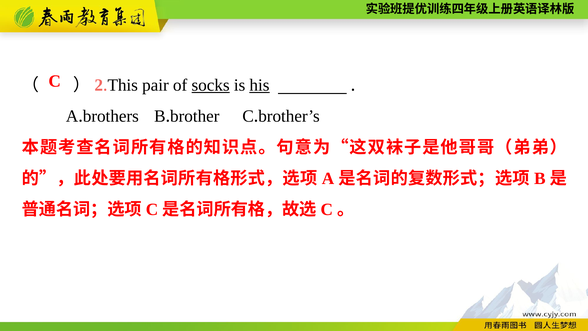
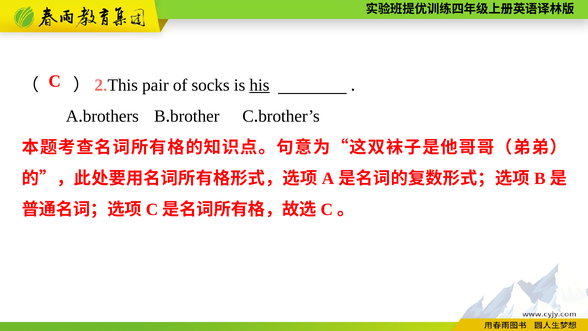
socks underline: present -> none
